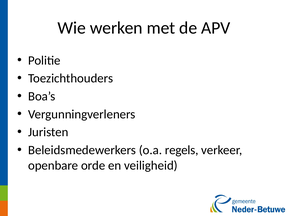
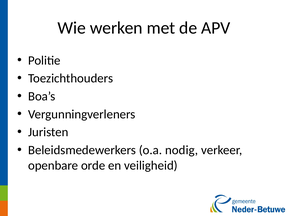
regels: regels -> nodig
